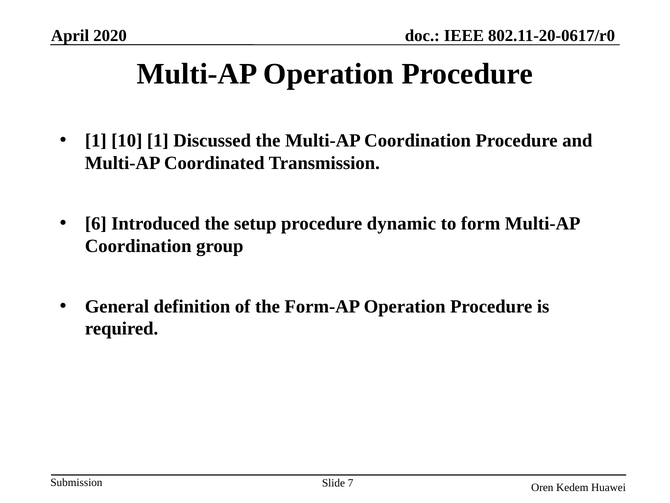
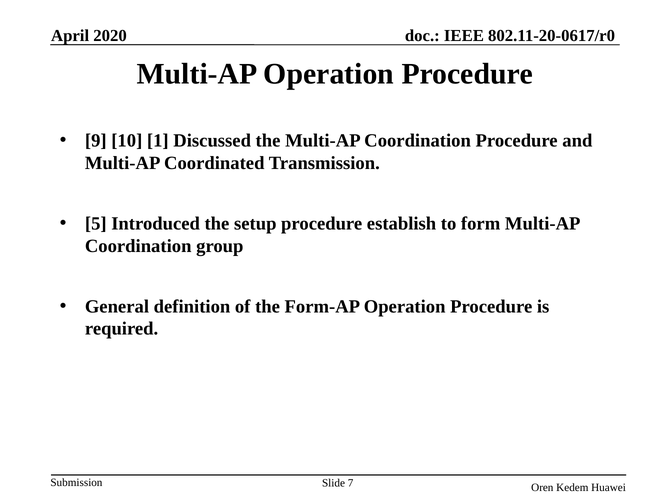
1 at (96, 140): 1 -> 9
6: 6 -> 5
dynamic: dynamic -> establish
